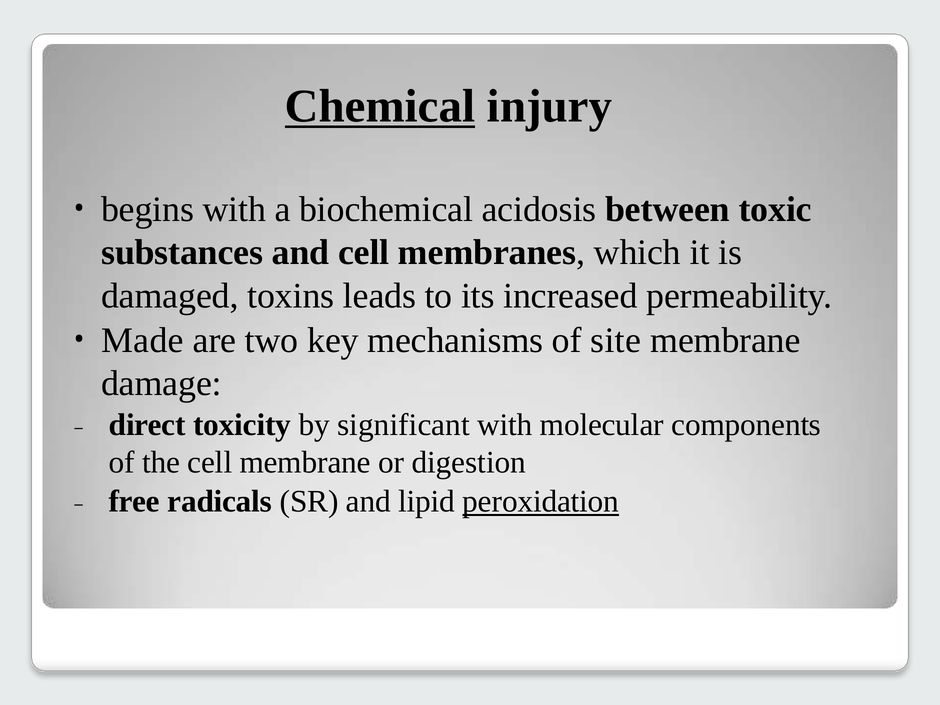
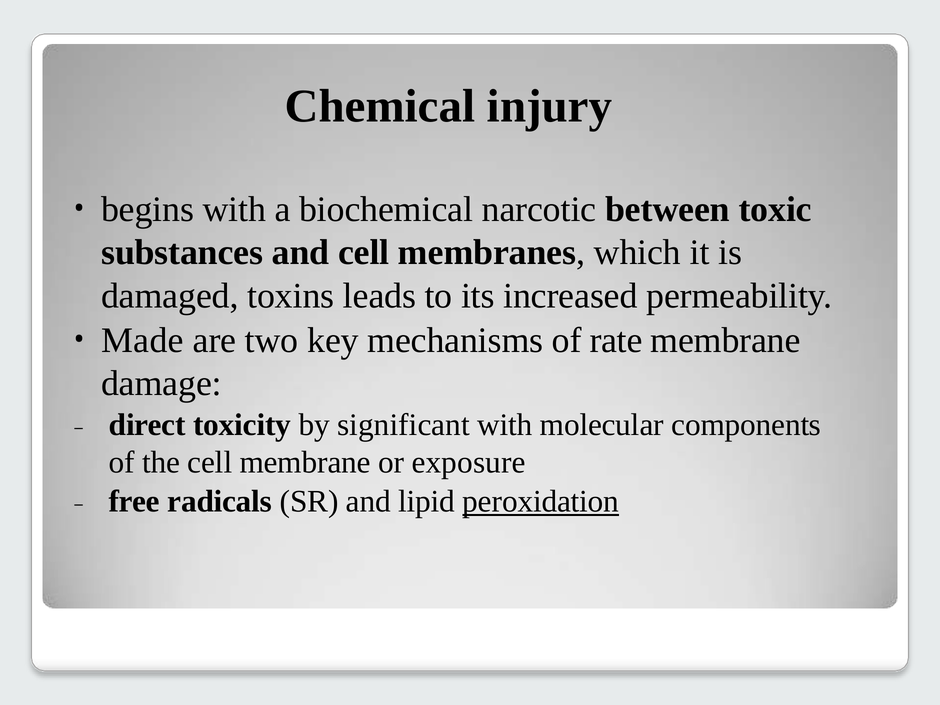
Chemical underline: present -> none
acidosis: acidosis -> narcotic
site: site -> rate
digestion: digestion -> exposure
